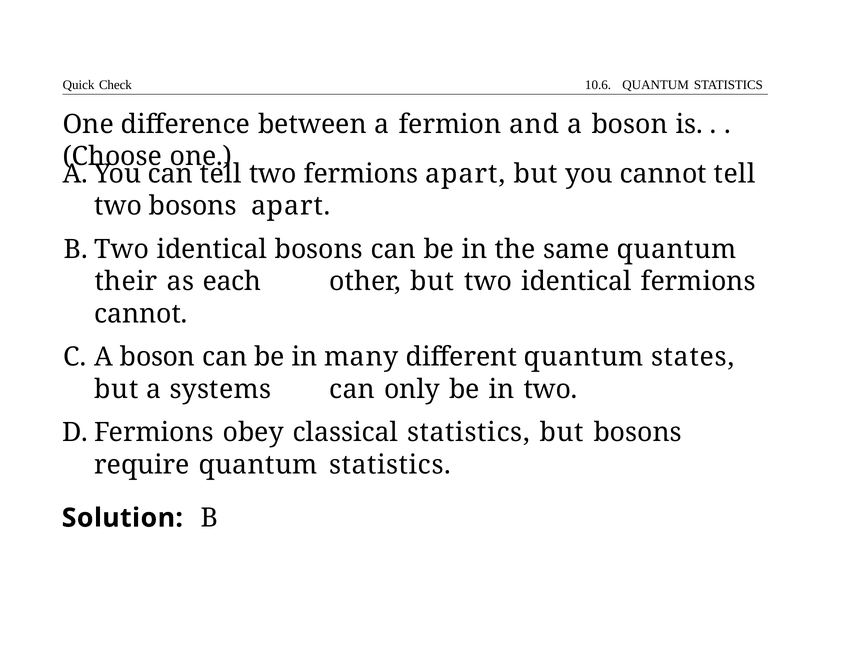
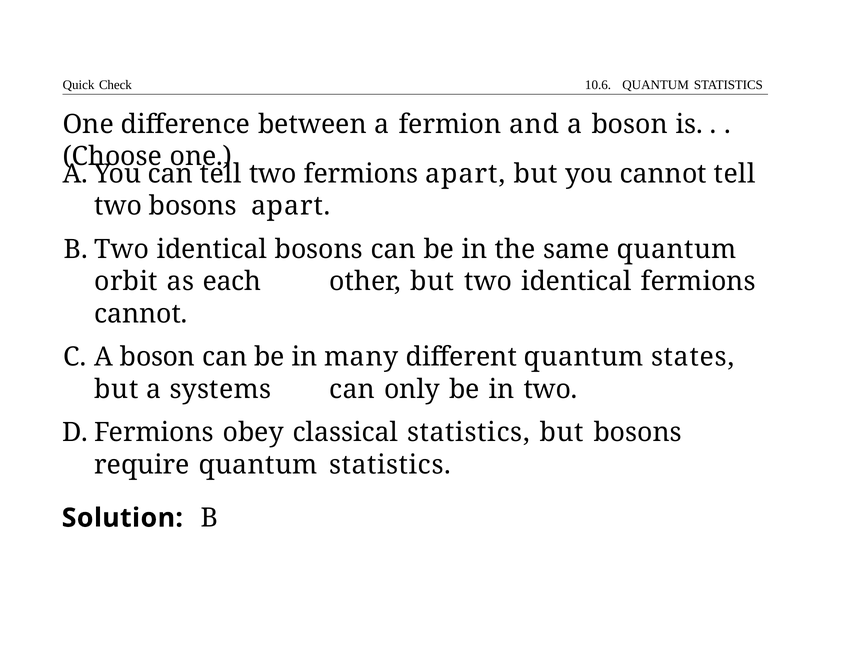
their: their -> orbit
